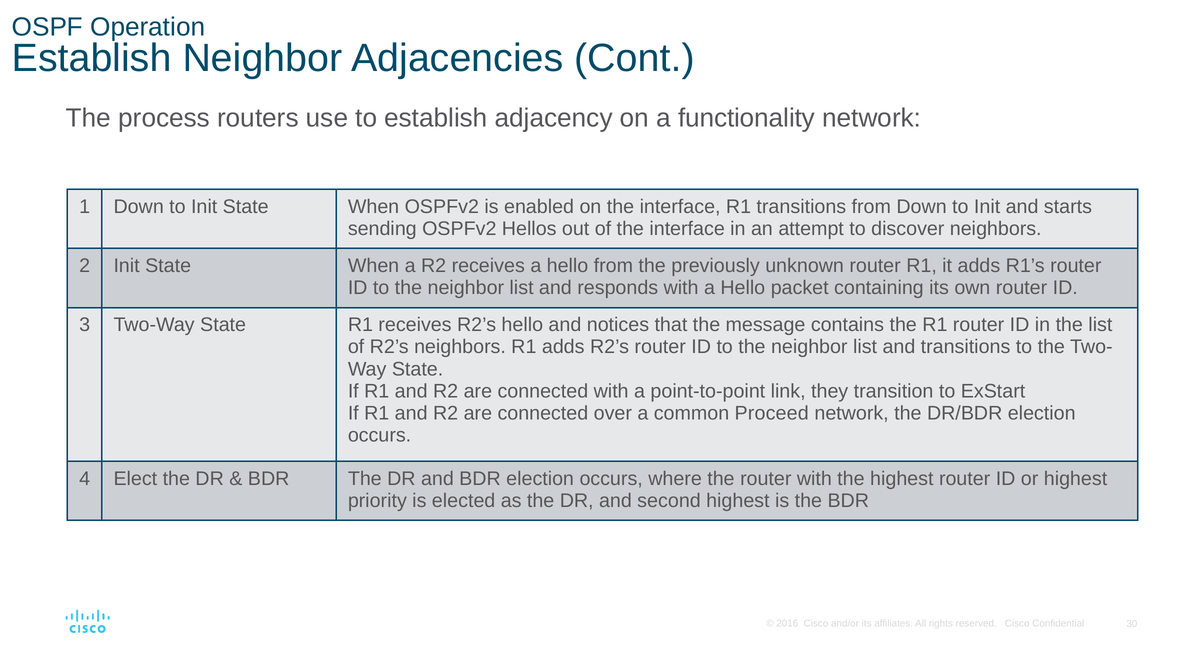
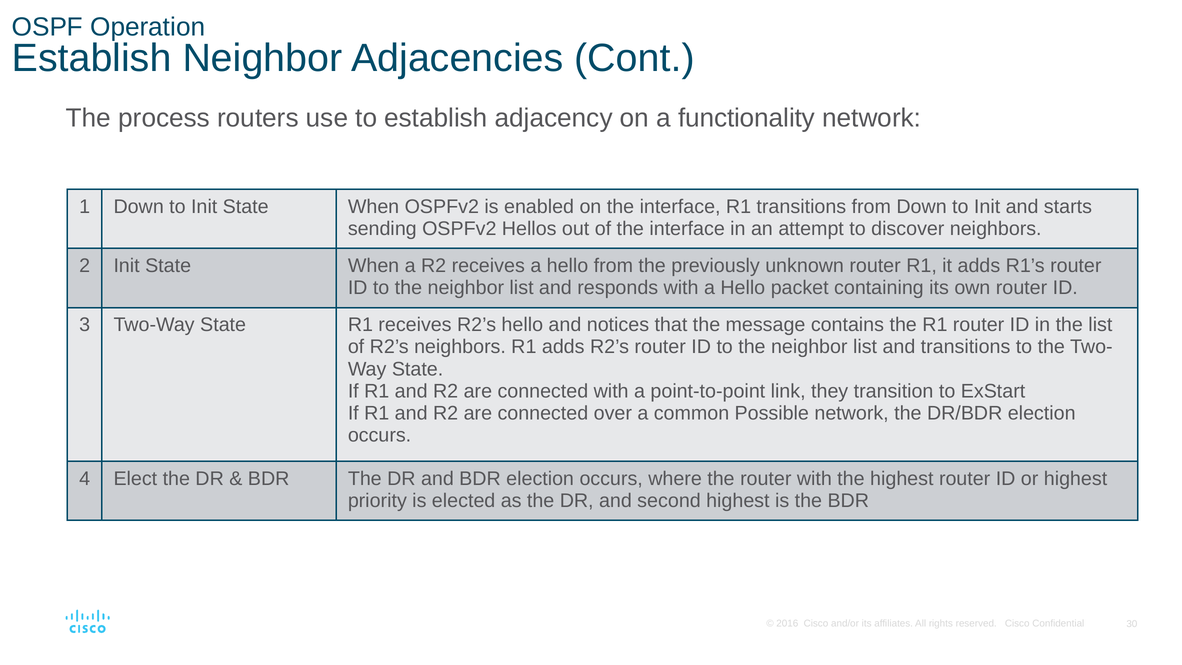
Proceed: Proceed -> Possible
